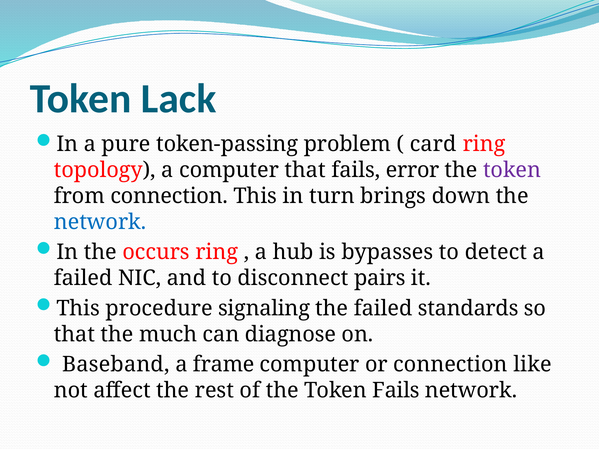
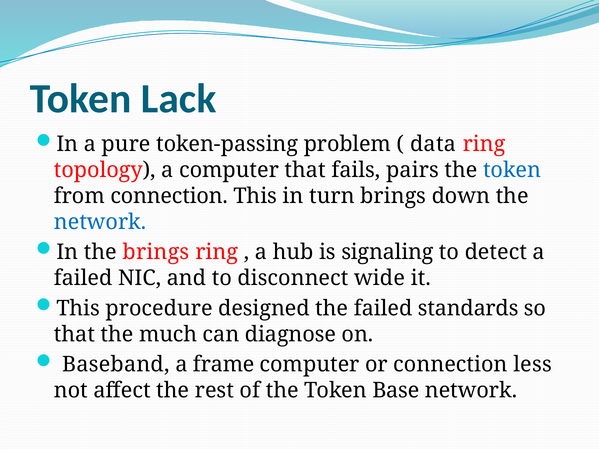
card: card -> data
error: error -> pairs
token at (512, 170) colour: purple -> blue
the occurs: occurs -> brings
bypasses: bypasses -> signaling
pairs: pairs -> wide
signaling: signaling -> designed
like: like -> less
Token Fails: Fails -> Base
